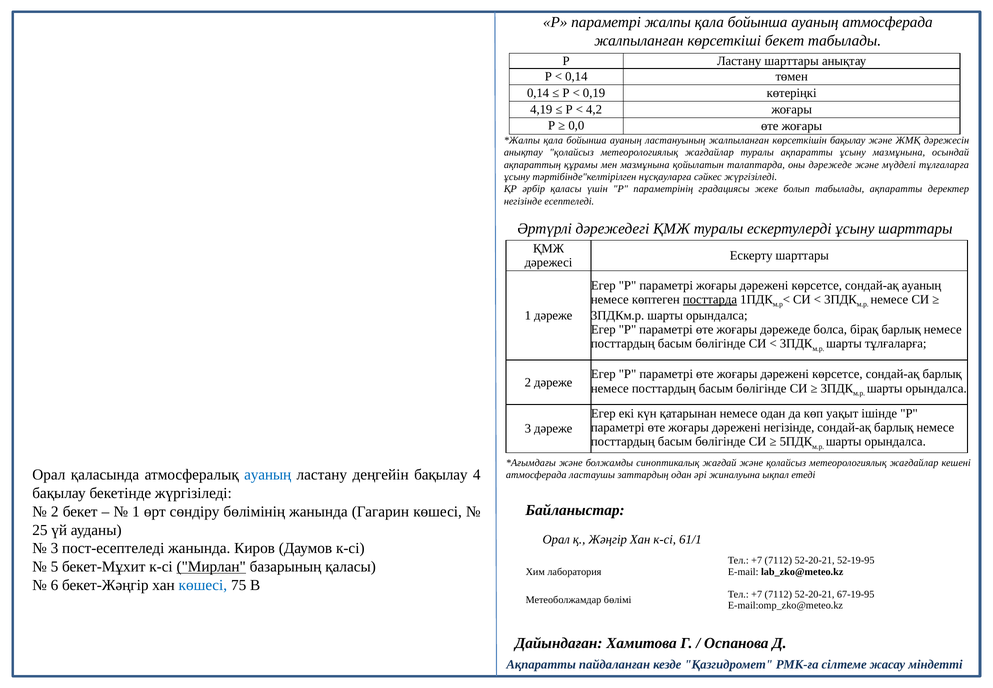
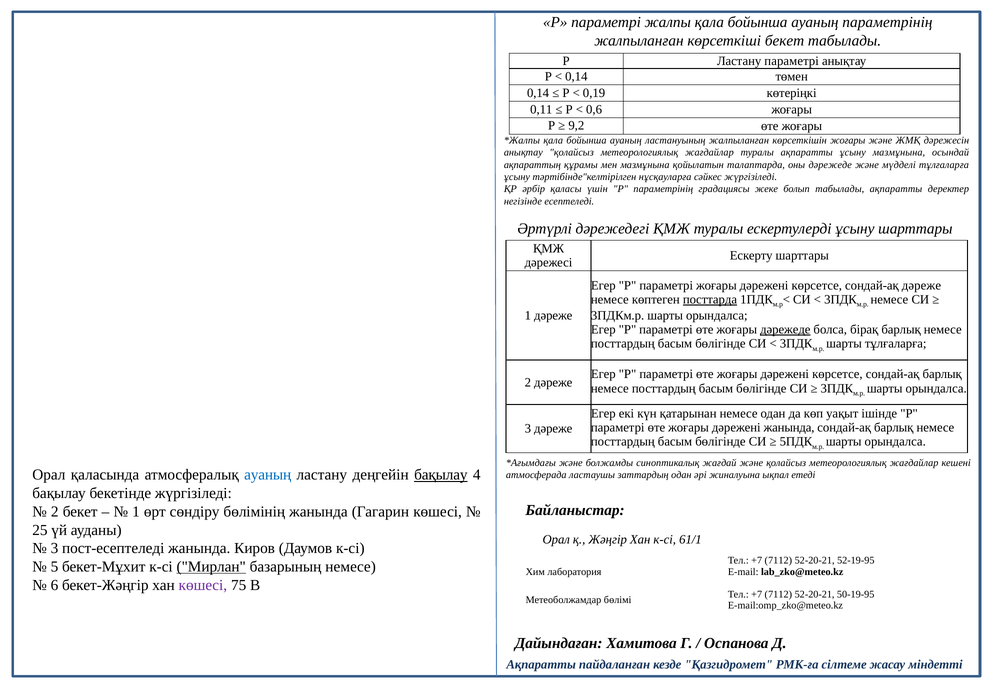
ауаның атмосферада: атмосферада -> параметрінің
Ластану шарттары: шарттары -> параметрі
4,19: 4,19 -> 0,11
4,2: 4,2 -> 0,6
0,0: 0,0 -> 9,2
көрсеткішін бақылау: бақылау -> жоғары
сондай-ақ ауаның: ауаның -> дәреже
дәрежеде at (785, 329) underline: none -> present
дәрежені негізінде: негізінде -> жанында
бақылау at (441, 475) underline: none -> present
базарының қаласы: қаласы -> немесе
көшесі at (203, 585) colour: blue -> purple
67-19-95: 67-19-95 -> 50-19-95
